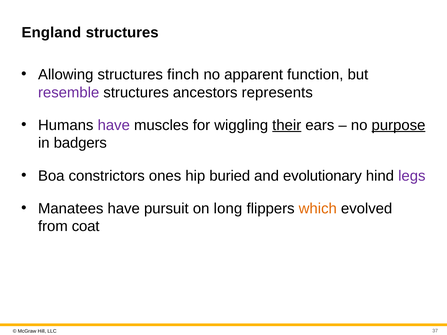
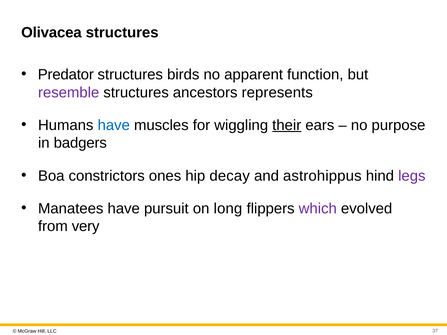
England: England -> Olivacea
Allowing: Allowing -> Predator
finch: finch -> birds
have at (114, 125) colour: purple -> blue
purpose underline: present -> none
buried: buried -> decay
evolutionary: evolutionary -> astrohippus
which colour: orange -> purple
coat: coat -> very
